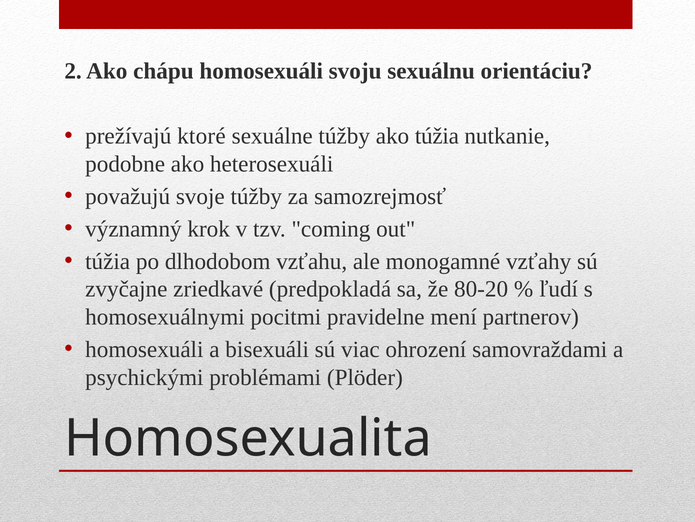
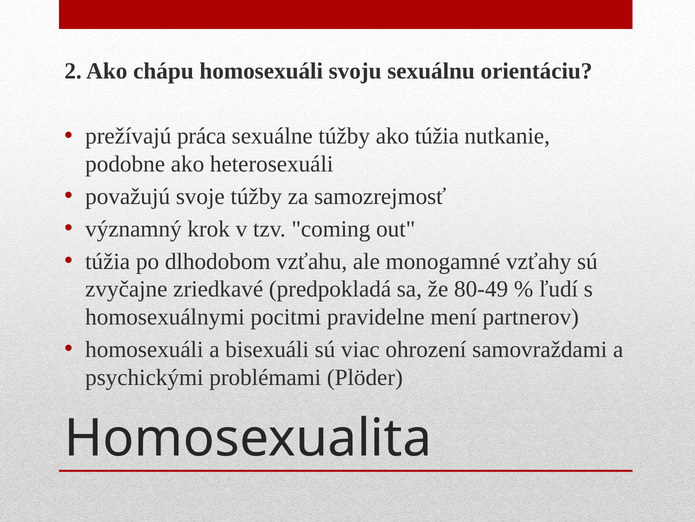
ktoré: ktoré -> práca
80-20: 80-20 -> 80-49
